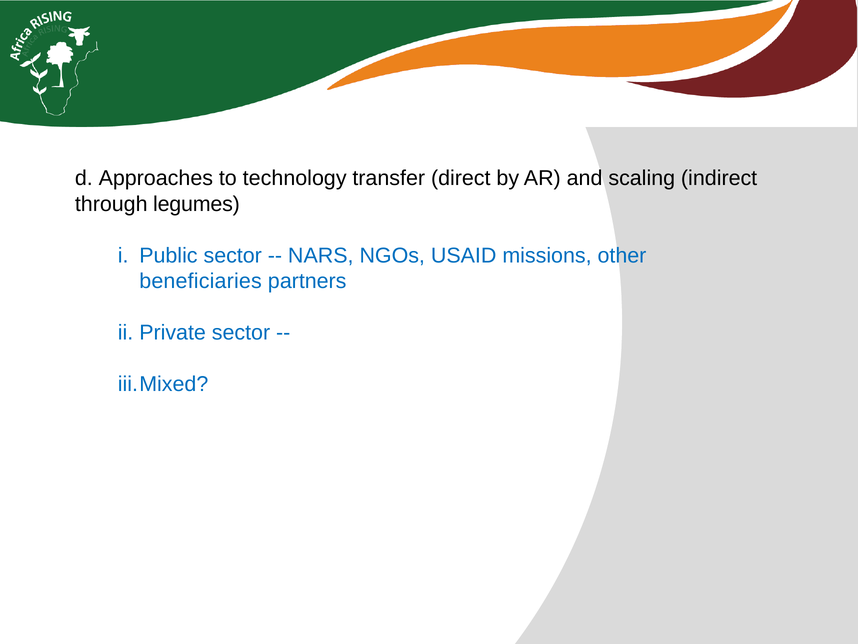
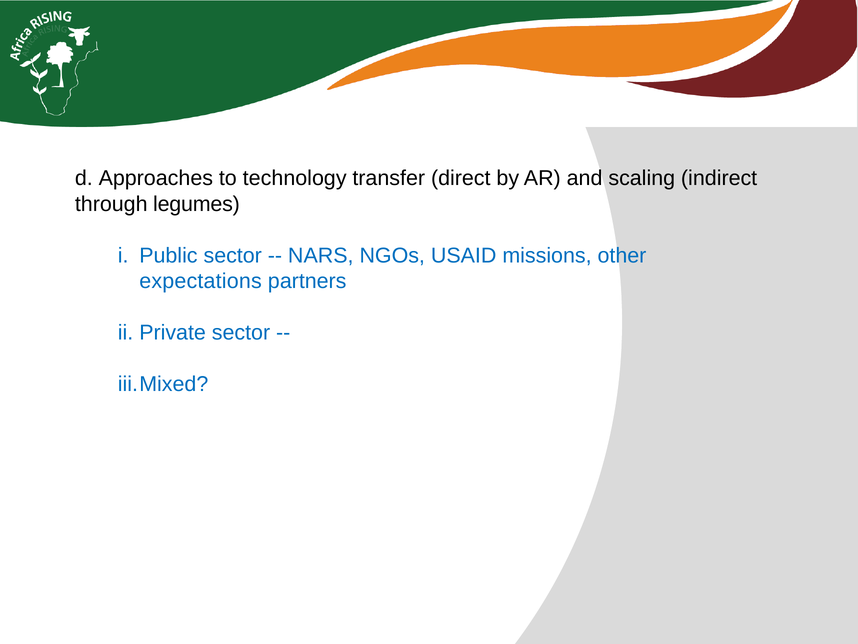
beneficiaries: beneficiaries -> expectations
